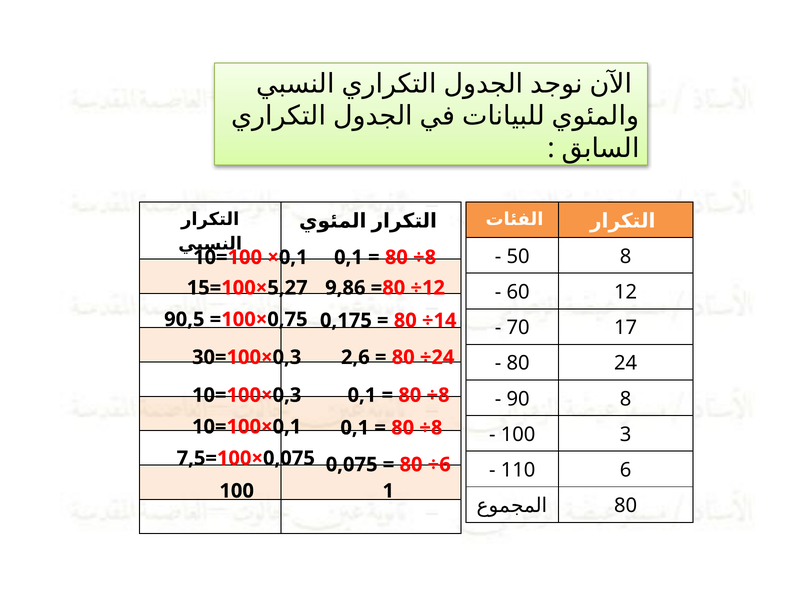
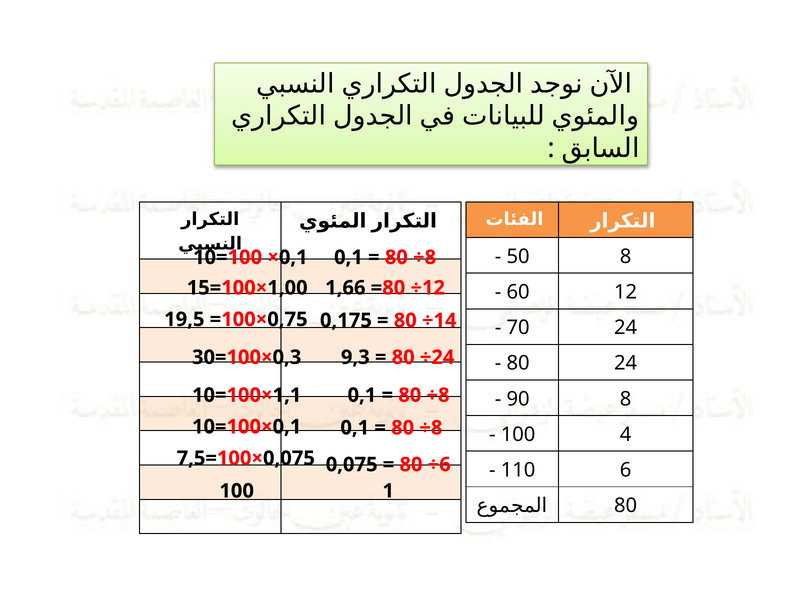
5,27: 5,27 -> 1,00
9,86: 9,86 -> 1,66
90,5: 90,5 -> 19,5
17 at (626, 328): 17 -> 24
2,6: 2,6 -> 9,3
0,3 at (287, 395): 0,3 -> 1,1
3: 3 -> 4
